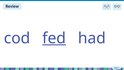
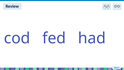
fed underline: present -> none
